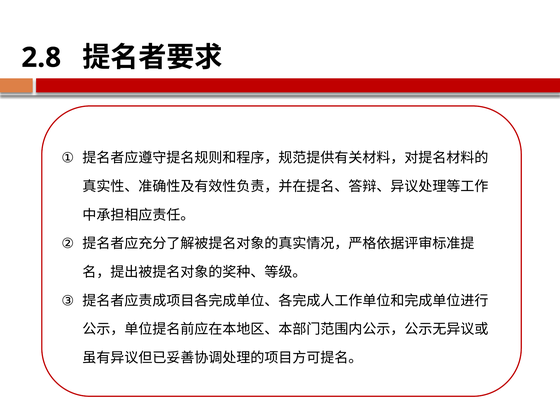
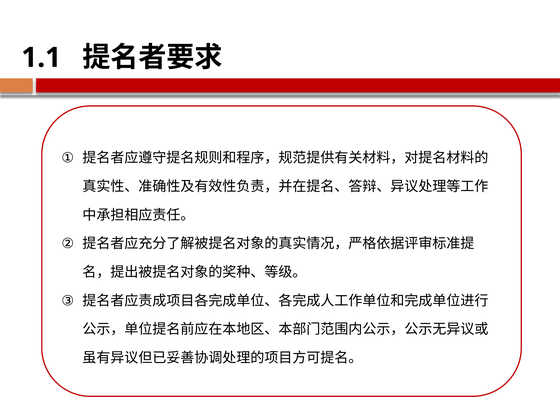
2.8: 2.8 -> 1.1
